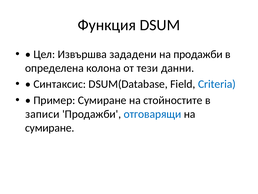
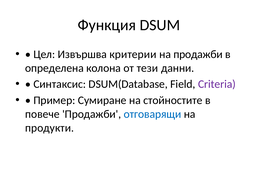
зададени: зададени -> критерии
Criteria colour: blue -> purple
записи: записи -> повече
сумиране at (50, 128): сумиране -> продукти
